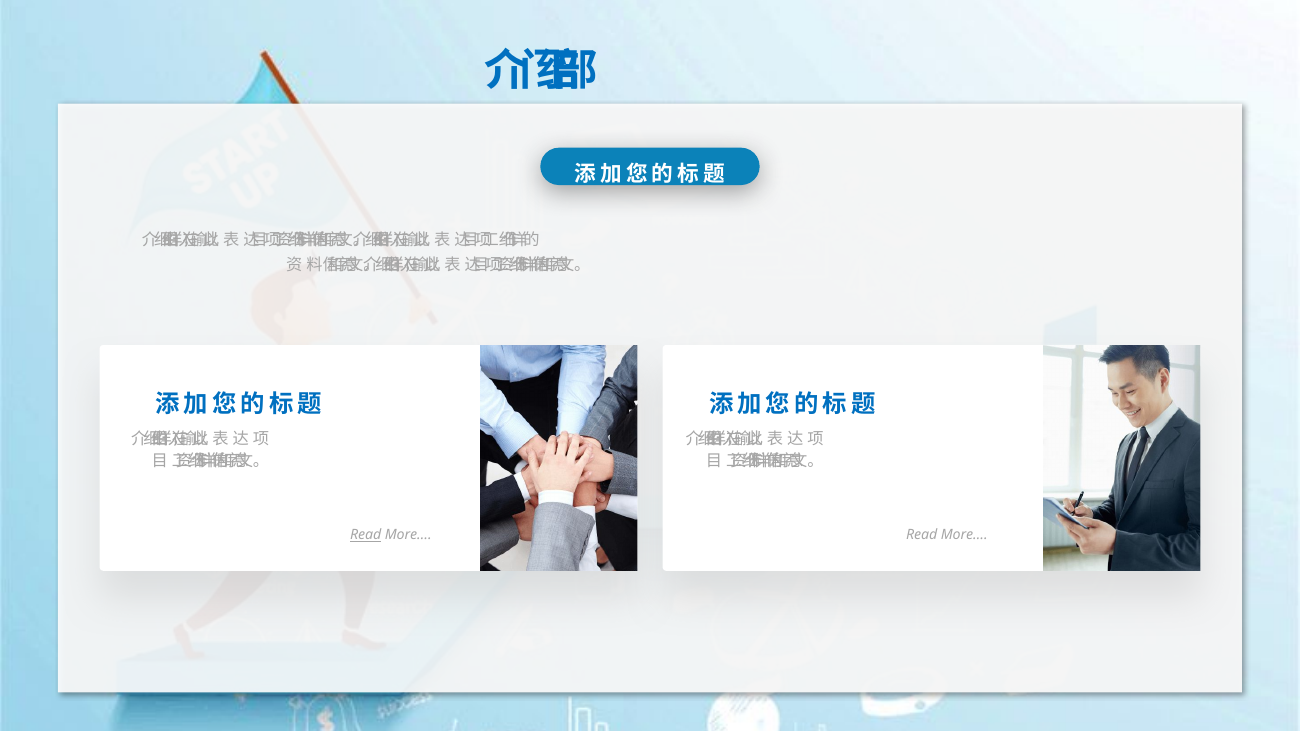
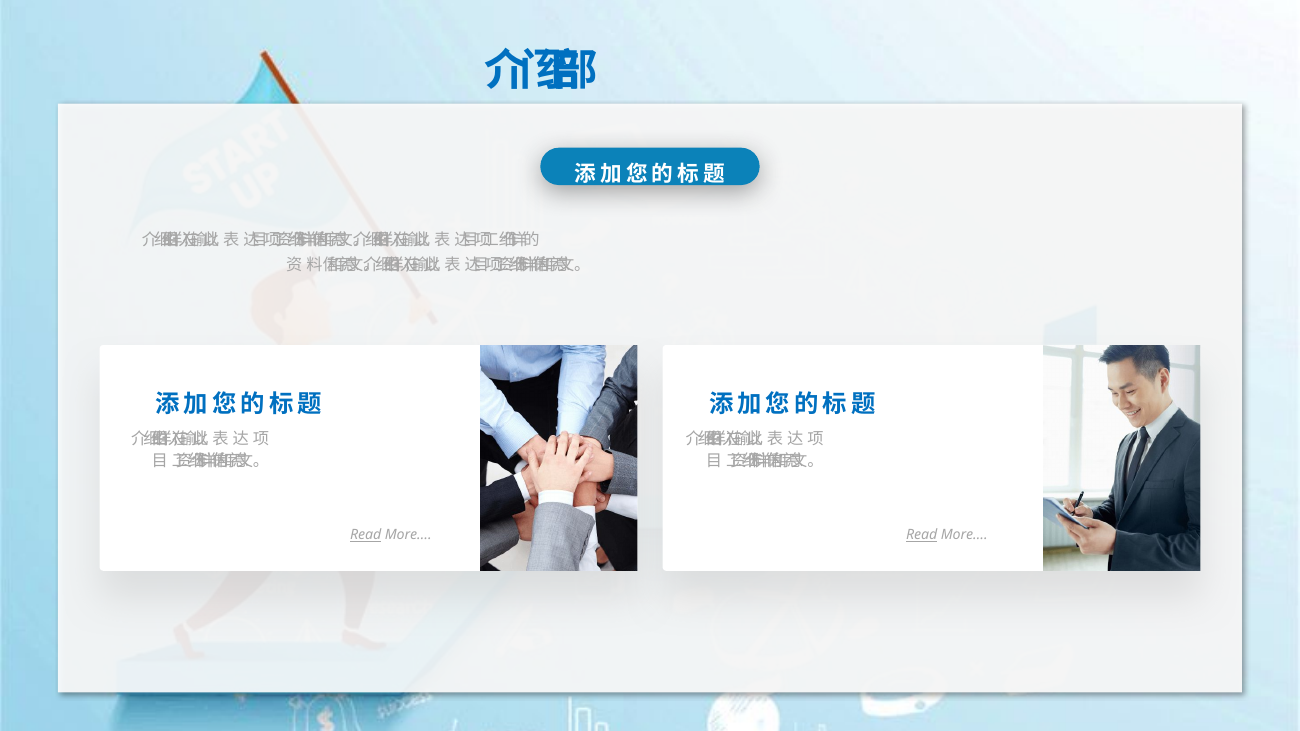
Read at (922, 535) underline: none -> present
